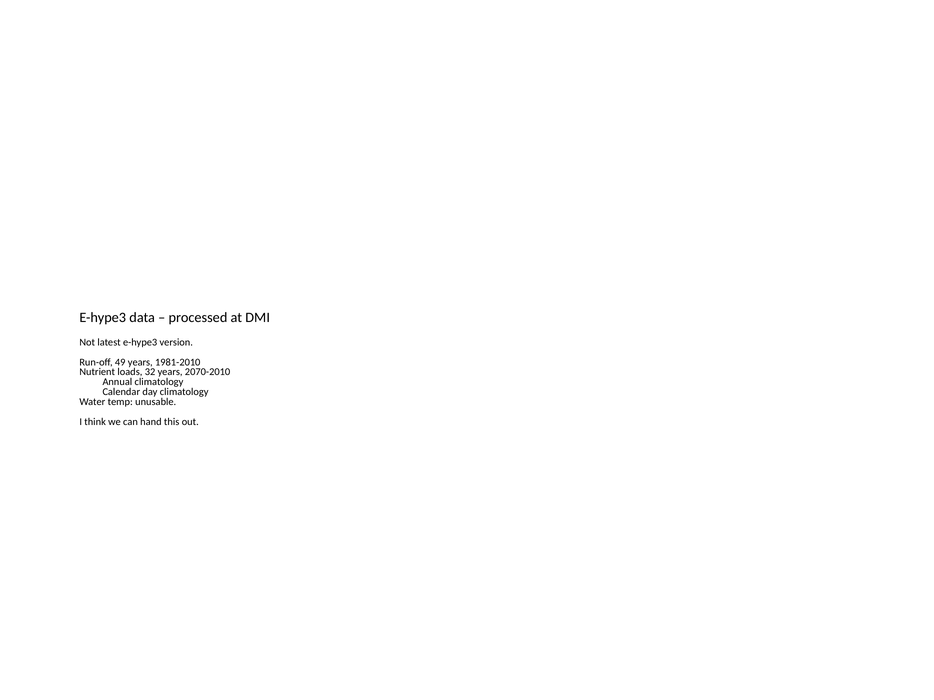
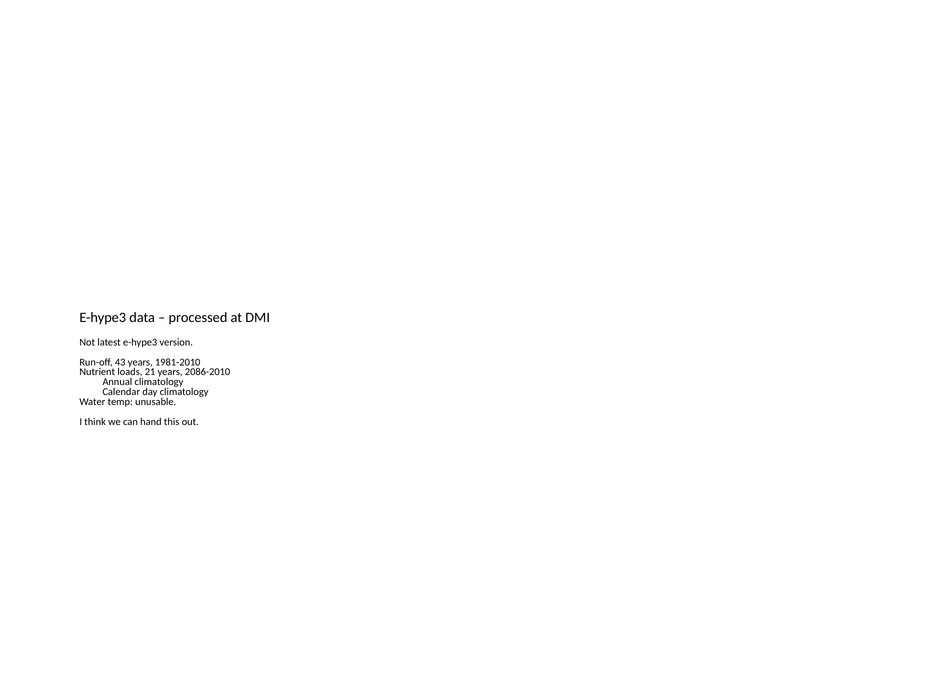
49: 49 -> 43
32: 32 -> 21
2070-2010: 2070-2010 -> 2086-2010
